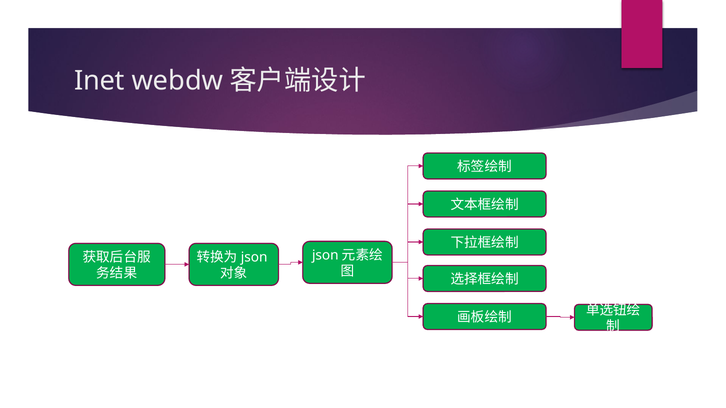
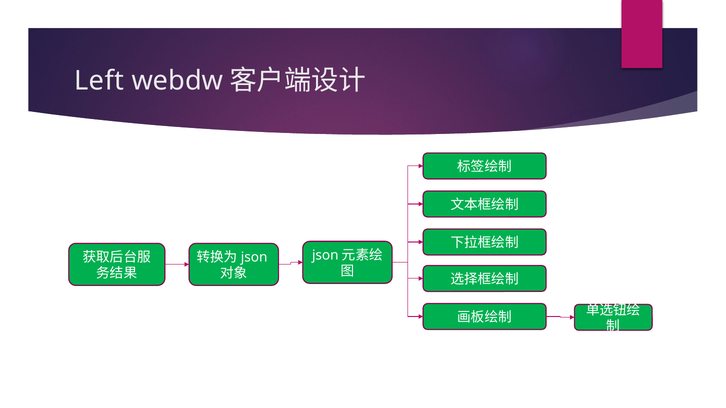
Inet: Inet -> Left
